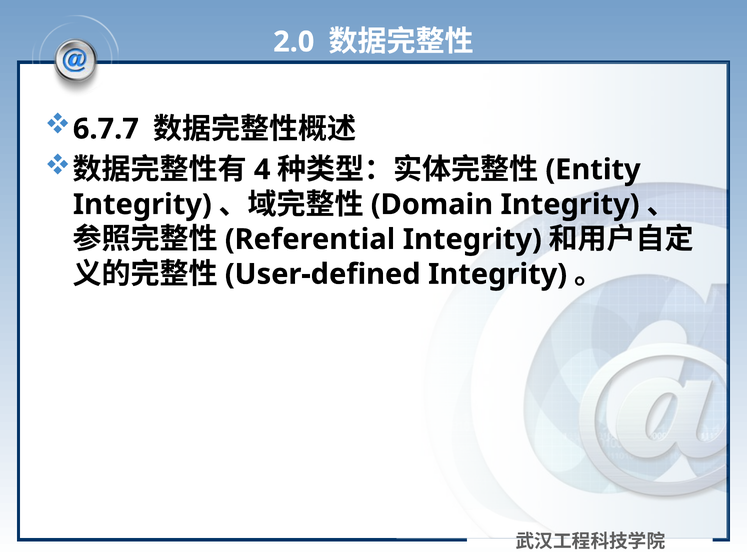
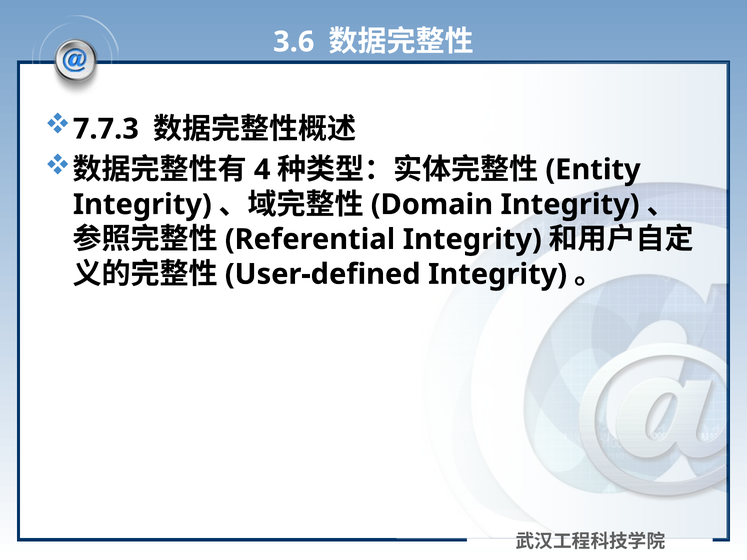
2.0: 2.0 -> 3.6
6.7.7: 6.7.7 -> 7.7.3
